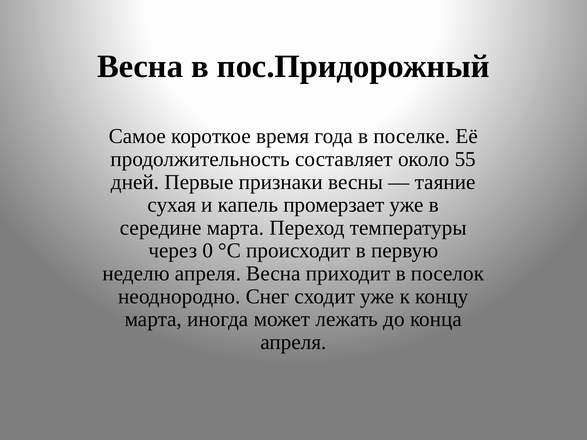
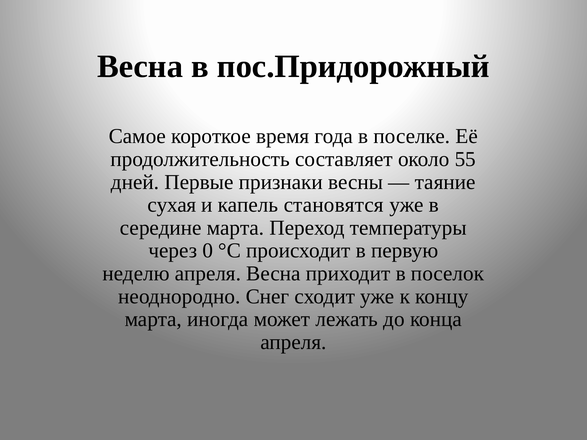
промерзает: промерзает -> становятся
